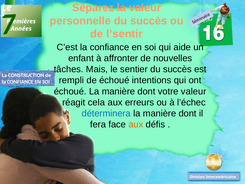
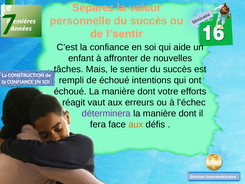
votre valeur: valeur -> efforts
cela: cela -> vaut
déterminera colour: blue -> purple
